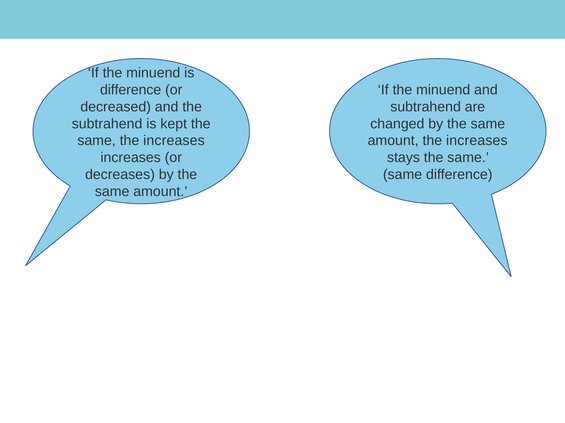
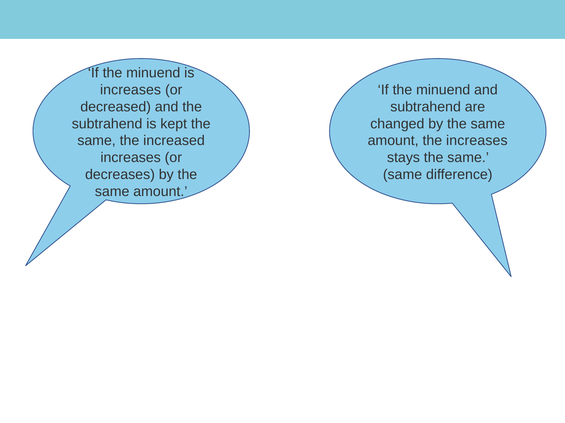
difference at (131, 90): difference -> increases
same the increases: increases -> increased
